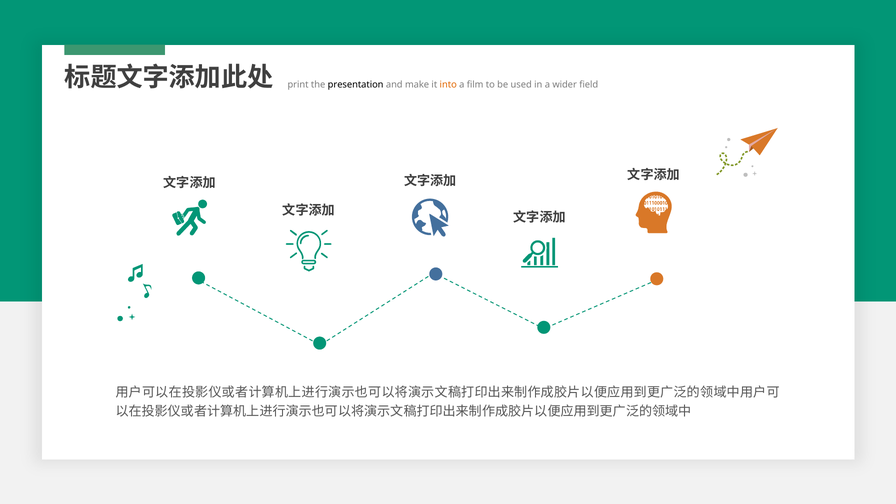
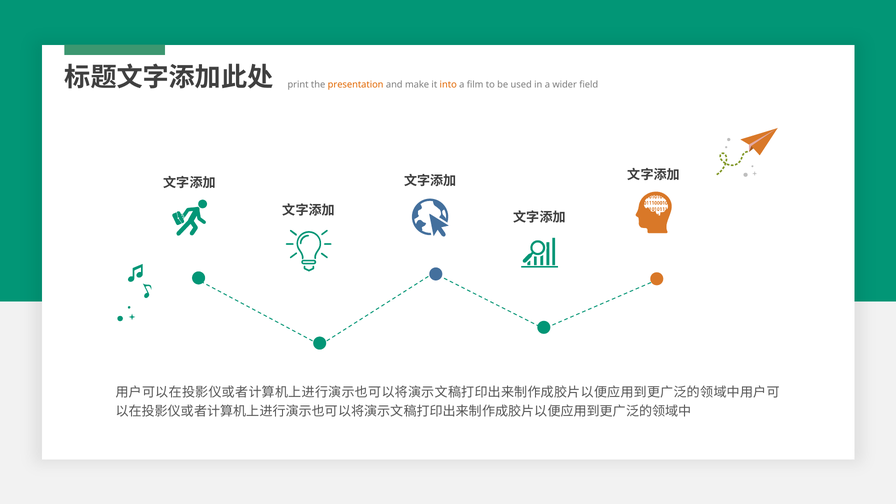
presentation colour: black -> orange
